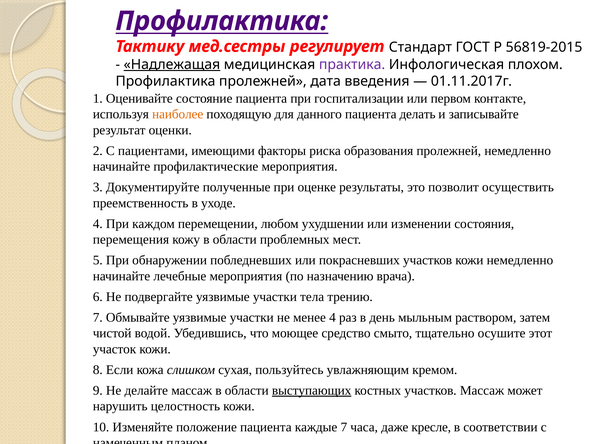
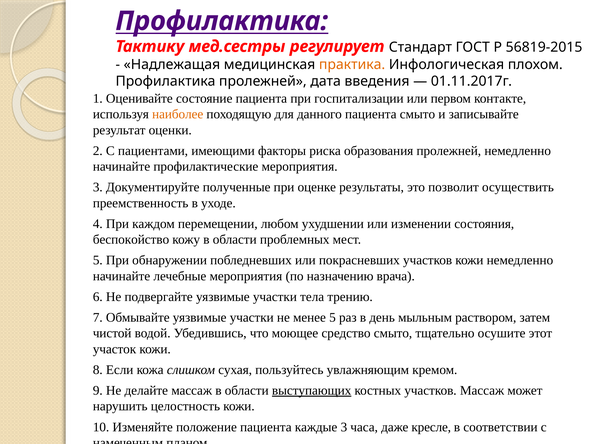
Надлежащая underline: present -> none
практика colour: purple -> orange
пациента делать: делать -> смыто
перемещения: перемещения -> беспокойство
менее 4: 4 -> 5
каждые 7: 7 -> 3
